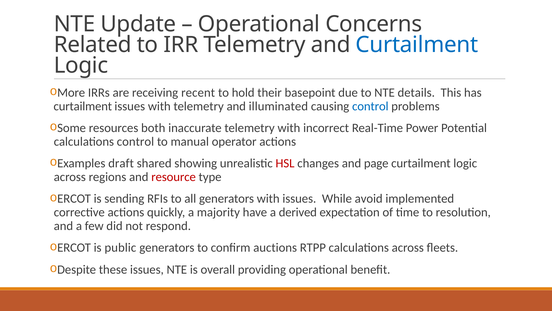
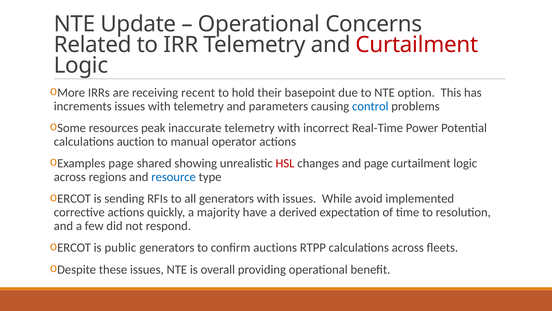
Curtailment at (417, 45) colour: blue -> red
details: details -> option
curtailment at (83, 106): curtailment -> increments
illuminated: illuminated -> parameters
both: both -> peak
calculations control: control -> auction
draft at (121, 163): draft -> page
resource colour: red -> blue
